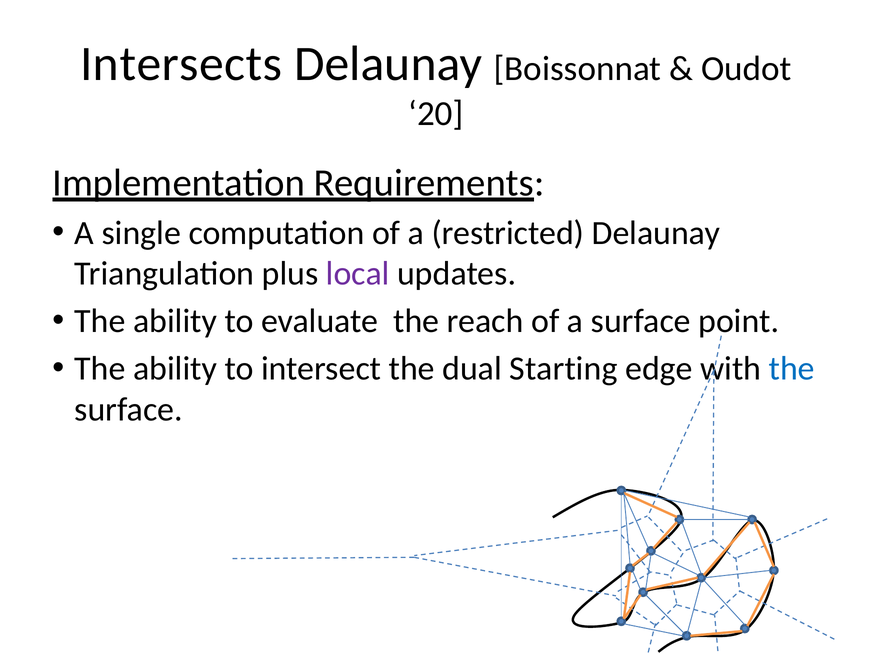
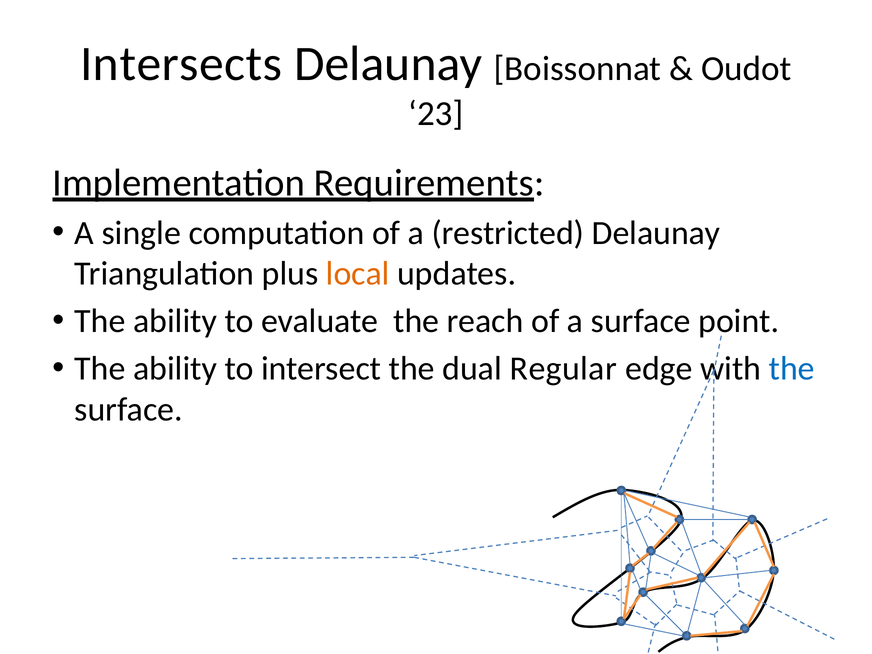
20: 20 -> 23
local colour: purple -> orange
Starting: Starting -> Regular
